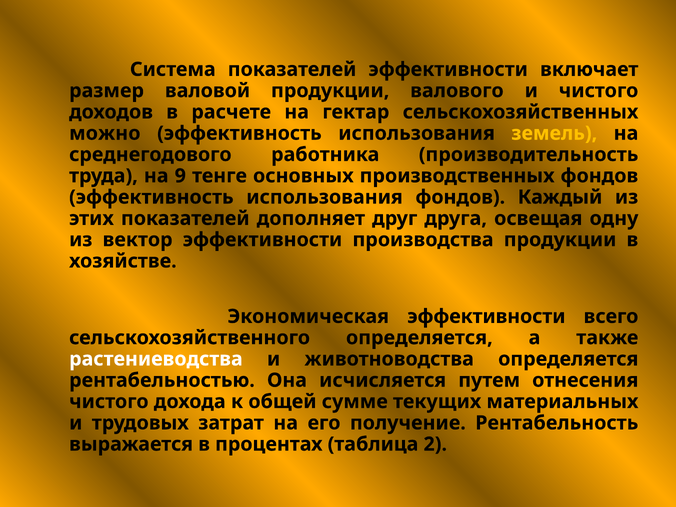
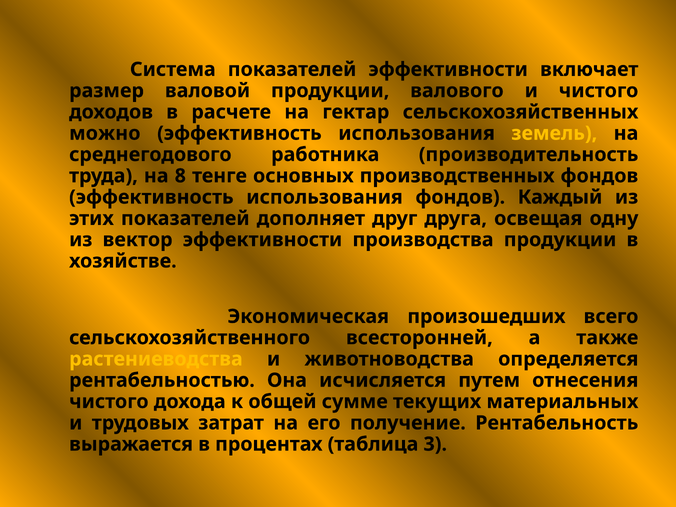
9: 9 -> 8
Экономическая эффективности: эффективности -> произошедших
сельскохозяйственного определяется: определяется -> всесторонней
растениеводства colour: white -> yellow
2: 2 -> 3
